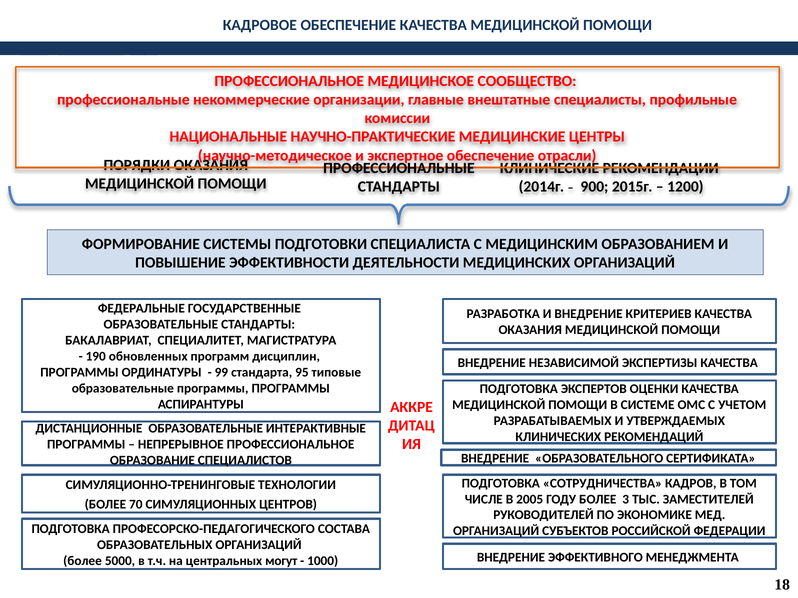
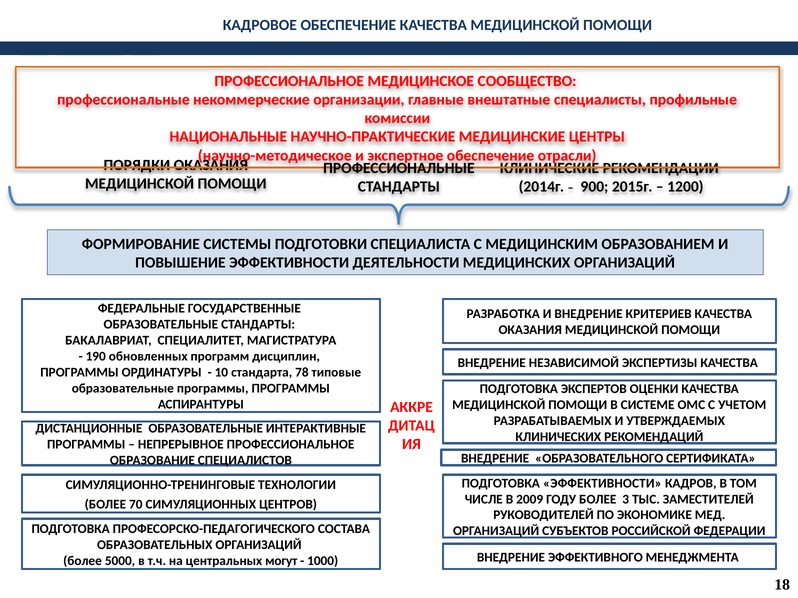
99: 99 -> 10
95: 95 -> 78
ПОДГОТОВКА СОТРУДНИЧЕСТВА: СОТРУДНИЧЕСТВА -> ЭФФЕКТИВНОСТИ
2005: 2005 -> 2009
